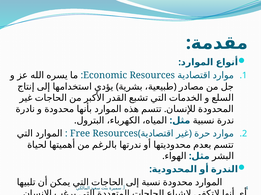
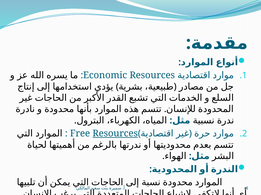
Resources at (115, 134) underline: none -> present
